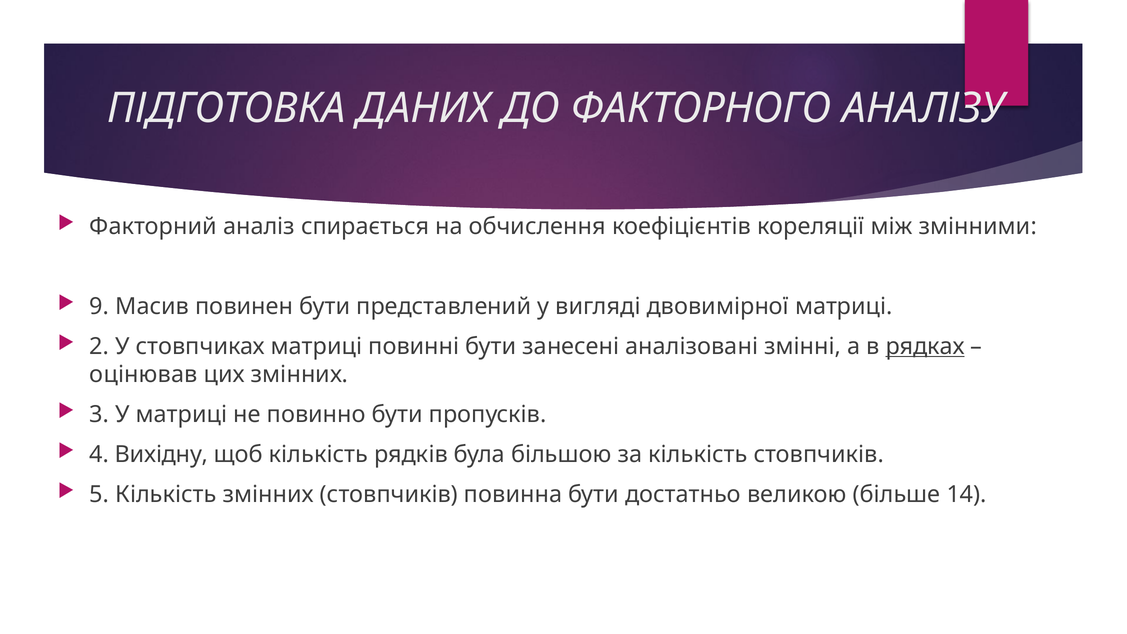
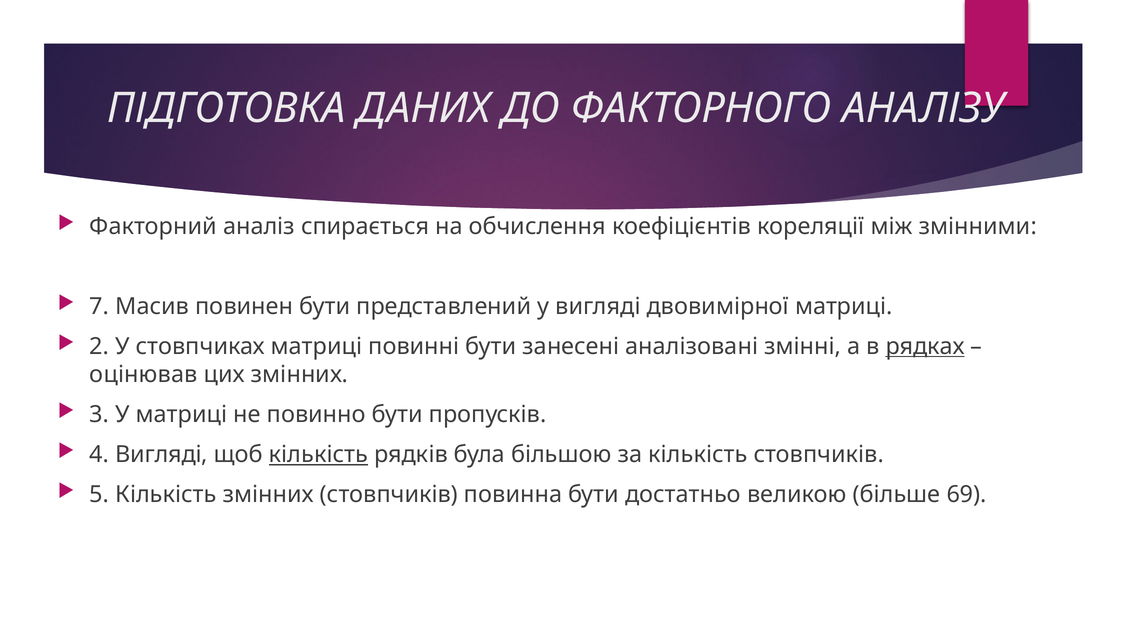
9: 9 -> 7
4 Вихідну: Вихідну -> Вигляді
кількість at (318, 454) underline: none -> present
14: 14 -> 69
